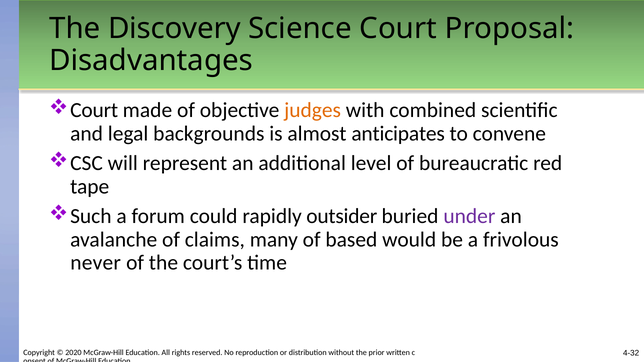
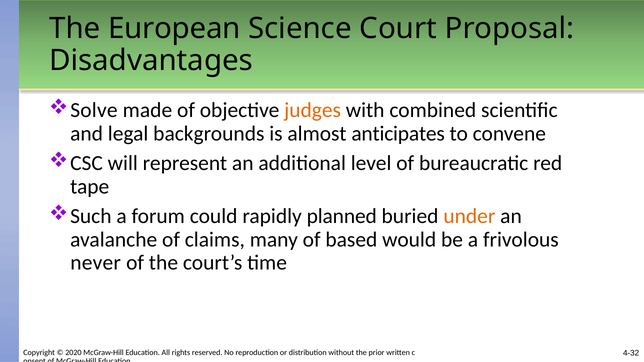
Discovery: Discovery -> European
Court at (94, 110): Court -> Solve
outsider: outsider -> planned
under colour: purple -> orange
